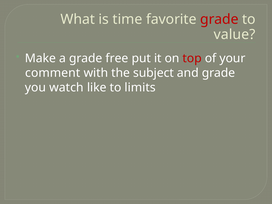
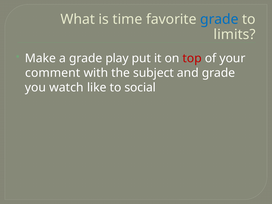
grade at (219, 19) colour: red -> blue
value: value -> limits
free: free -> play
limits: limits -> social
